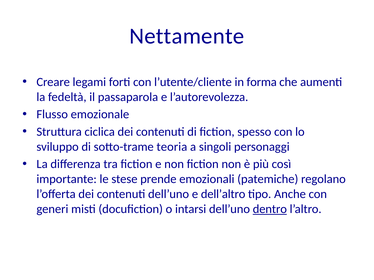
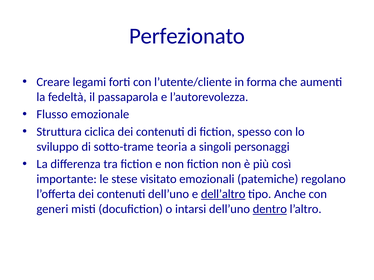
Nettamente: Nettamente -> Perfezionato
prende: prende -> visitato
dell’altro underline: none -> present
